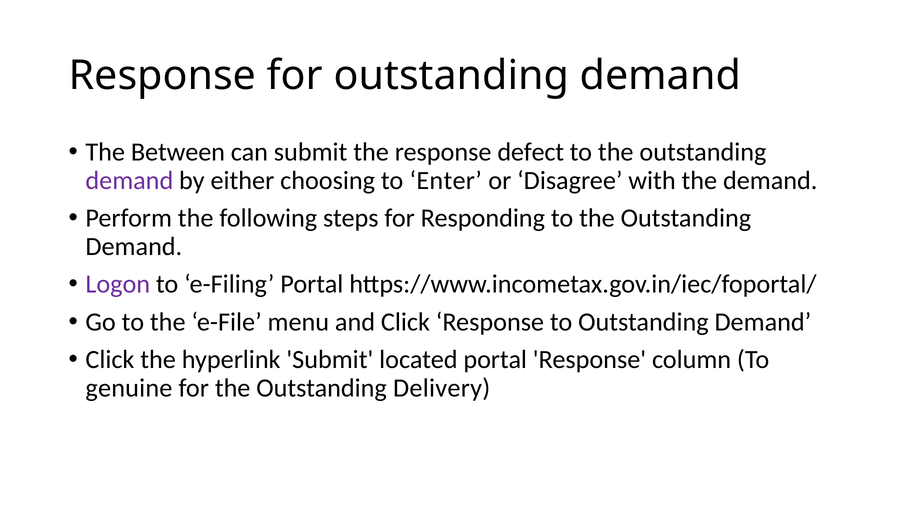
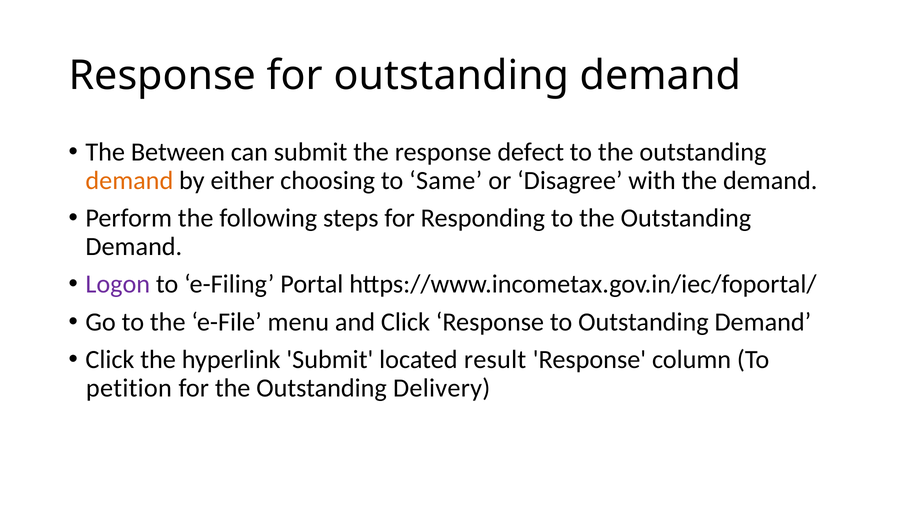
demand at (129, 181) colour: purple -> orange
Enter: Enter -> Same
located portal: portal -> result
genuine: genuine -> petition
